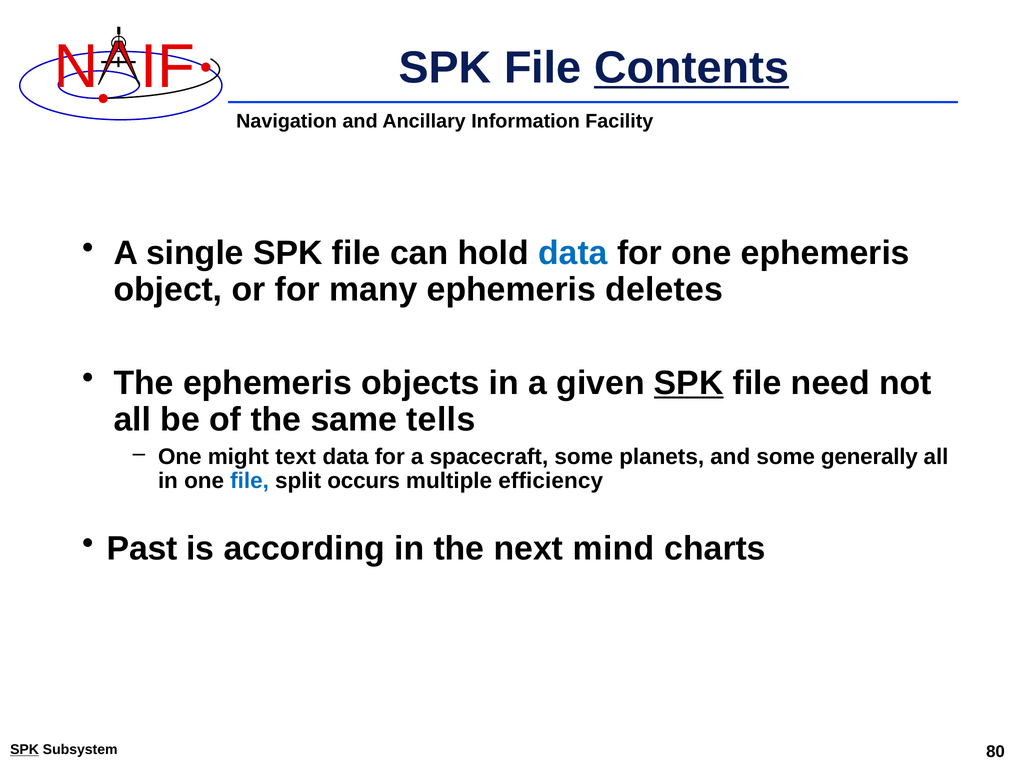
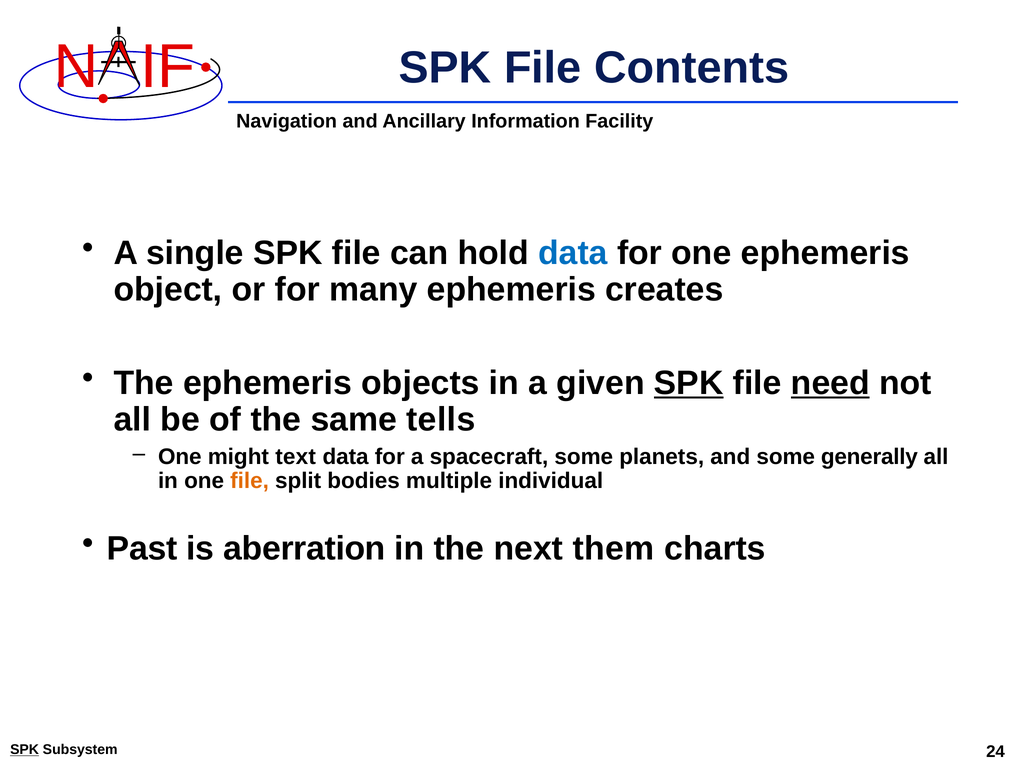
Contents underline: present -> none
deletes: deletes -> creates
need underline: none -> present
file at (250, 481) colour: blue -> orange
occurs: occurs -> bodies
efficiency: efficiency -> individual
according: according -> aberration
mind: mind -> them
80: 80 -> 24
